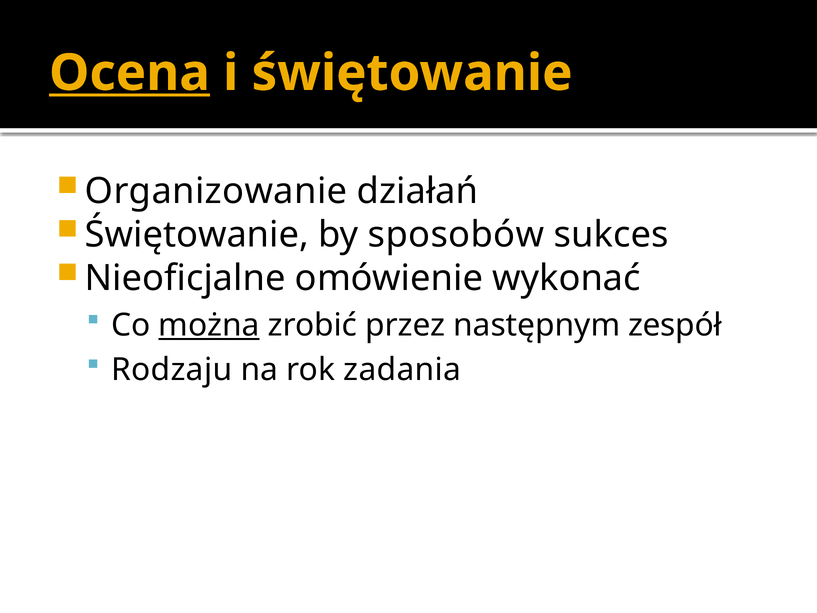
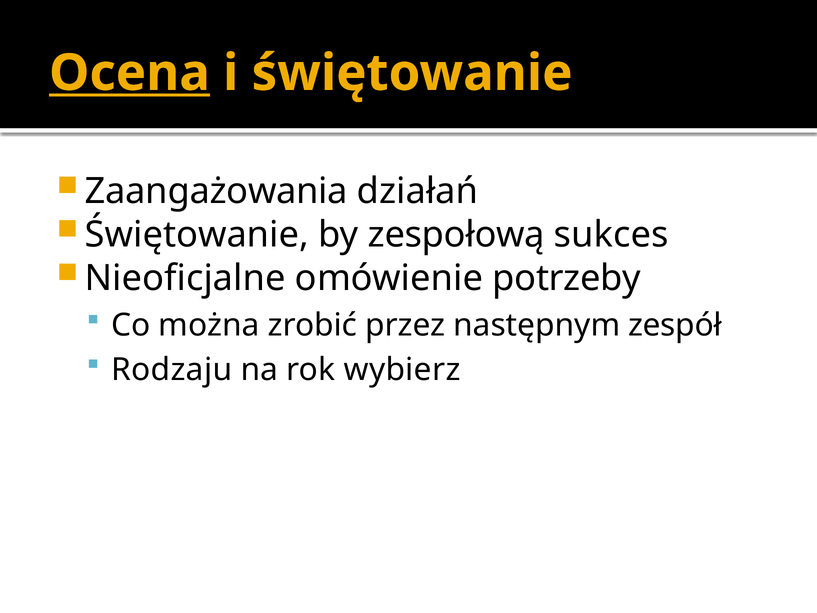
Organizowanie: Organizowanie -> Zaangażowania
sposobów: sposobów -> zespołową
wykonać: wykonać -> potrzeby
można underline: present -> none
zadania: zadania -> wybierz
